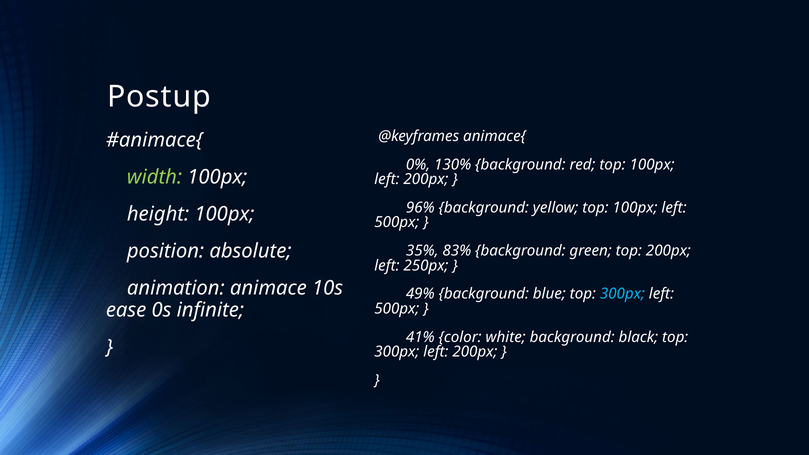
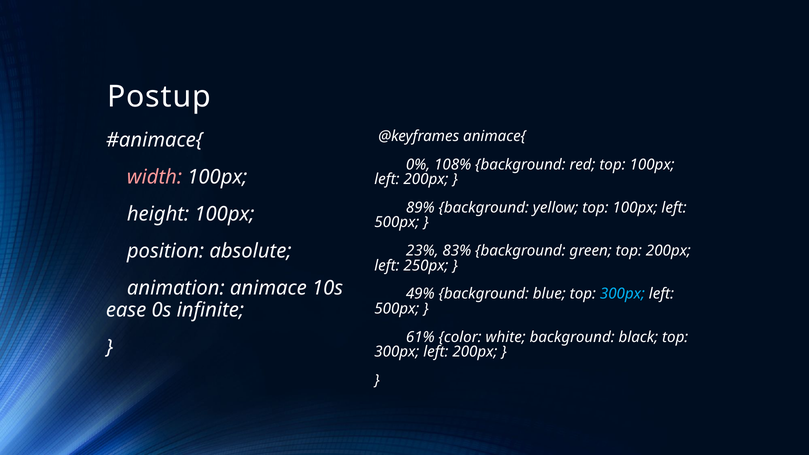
130%: 130% -> 108%
width colour: light green -> pink
96%: 96% -> 89%
35%: 35% -> 23%
41%: 41% -> 61%
